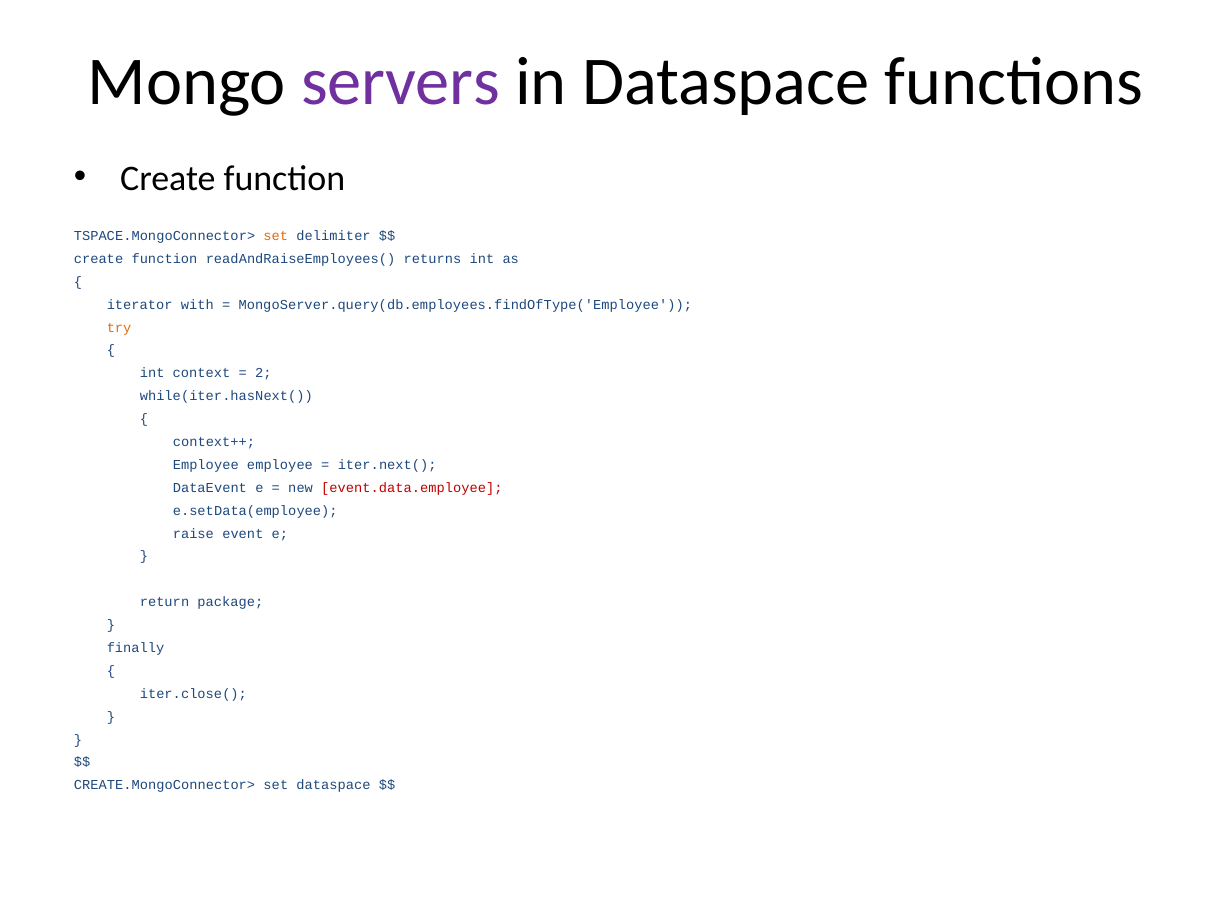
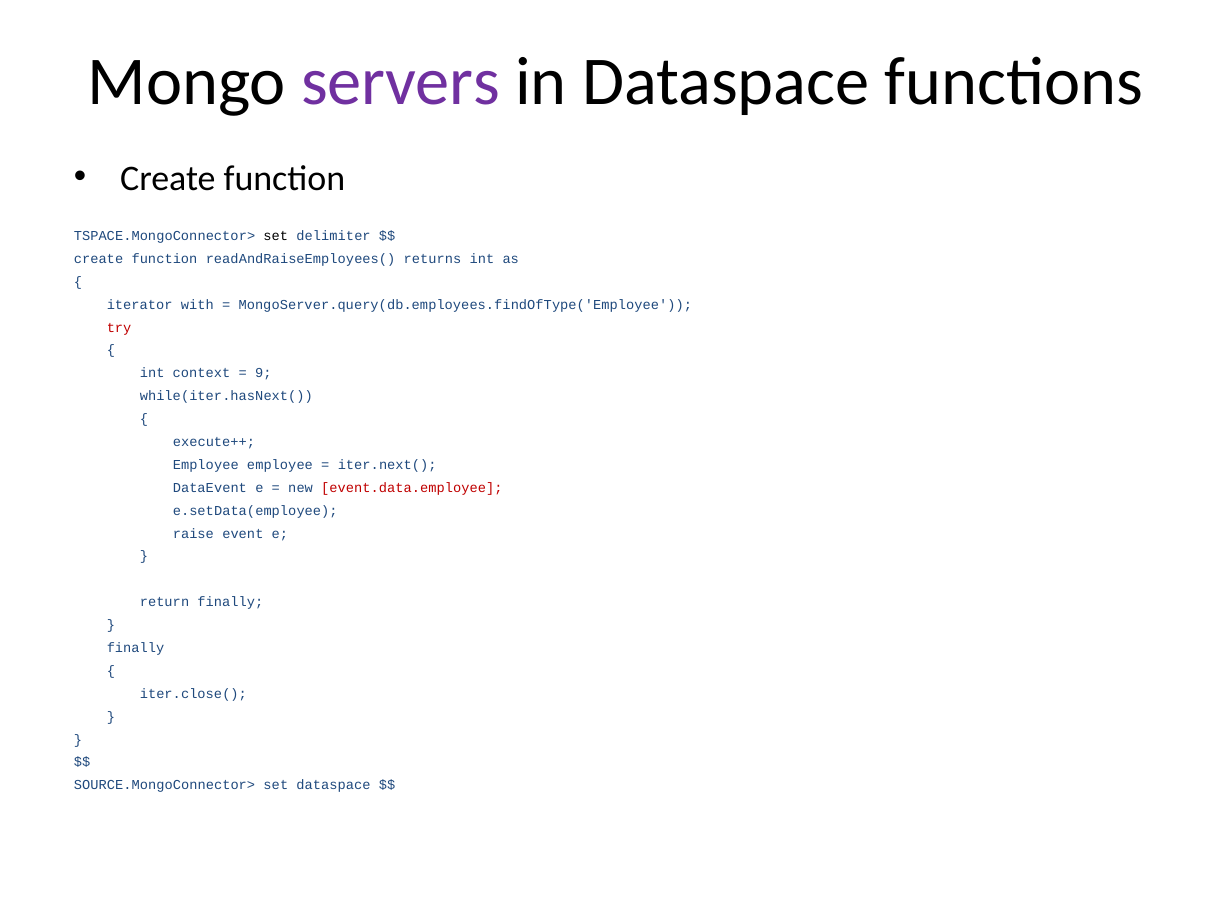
set at (276, 236) colour: orange -> black
try colour: orange -> red
2: 2 -> 9
context++: context++ -> execute++
return package: package -> finally
CREATE.MongoConnector>: CREATE.MongoConnector> -> SOURCE.MongoConnector>
